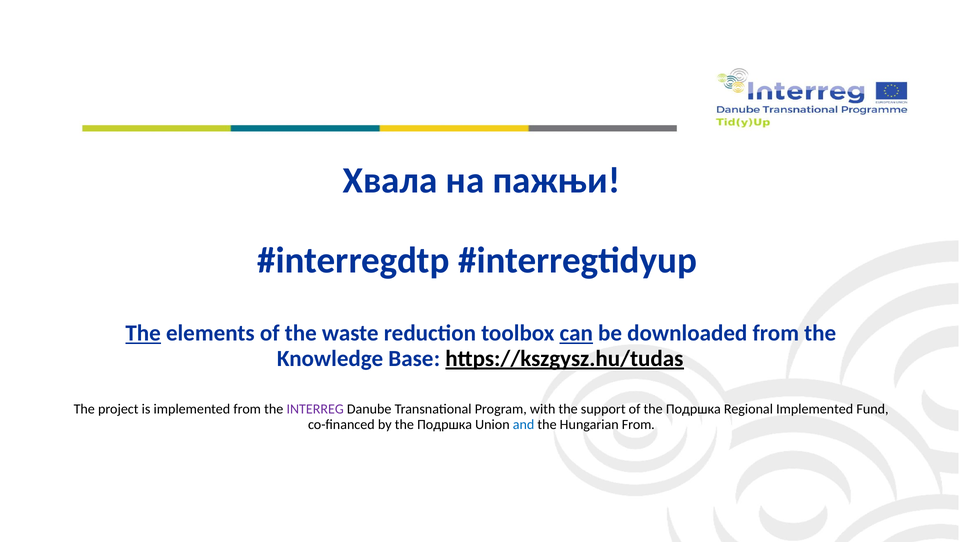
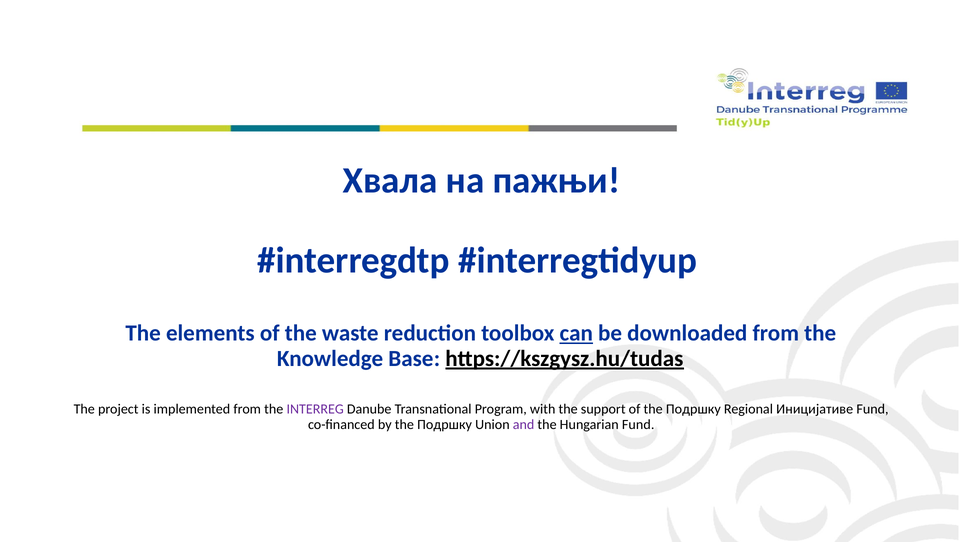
The at (143, 333) underline: present -> none
of the Подршка: Подршка -> Подршку
Regional Implemented: Implemented -> Иницијативе
by the Подршка: Подршка -> Подршку
and colour: blue -> purple
Hungarian From: From -> Fund
